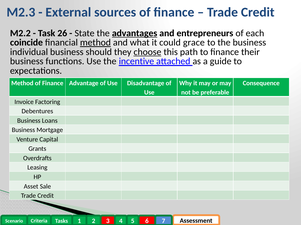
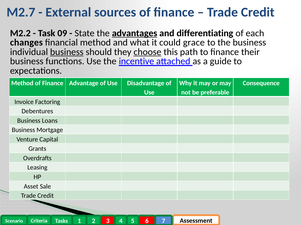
M2.3: M2.3 -> M2.7
26: 26 -> 09
entrepreneurs: entrepreneurs -> differentiating
coincide: coincide -> changes
method at (95, 43) underline: present -> none
business at (67, 52) underline: none -> present
